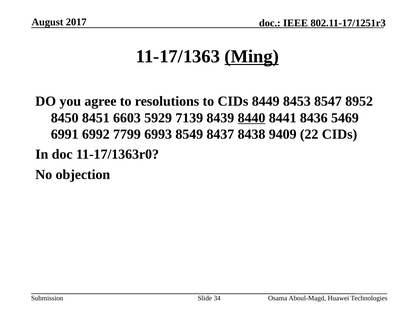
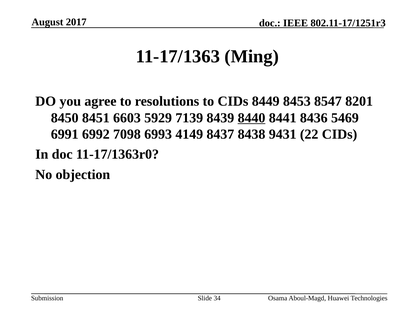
Ming underline: present -> none
8952: 8952 -> 8201
7799: 7799 -> 7098
8549: 8549 -> 4149
9409: 9409 -> 9431
